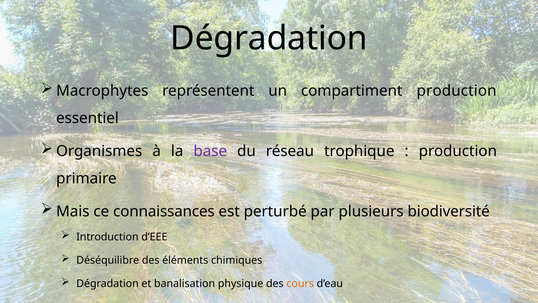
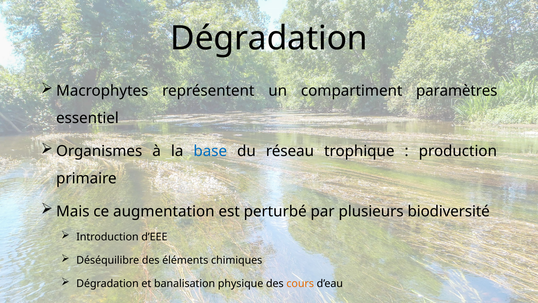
compartiment production: production -> paramètres
base colour: purple -> blue
connaissances: connaissances -> augmentation
